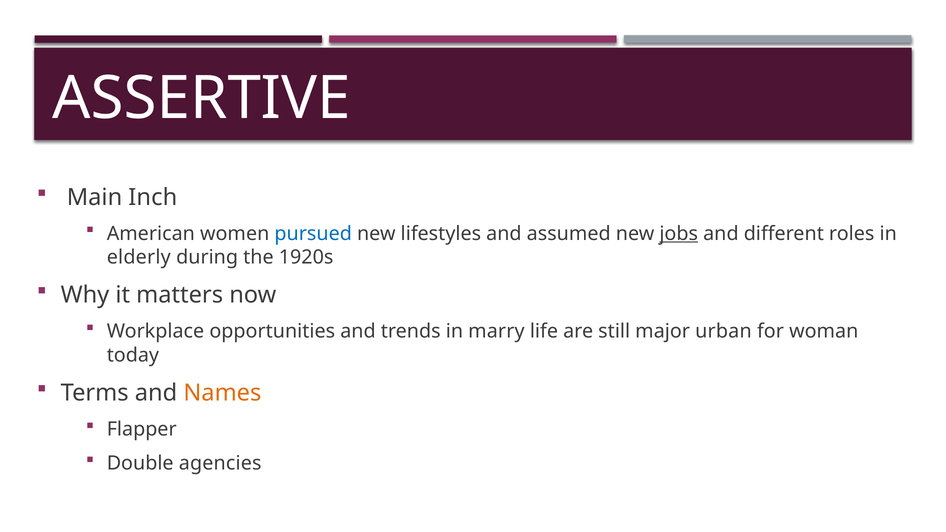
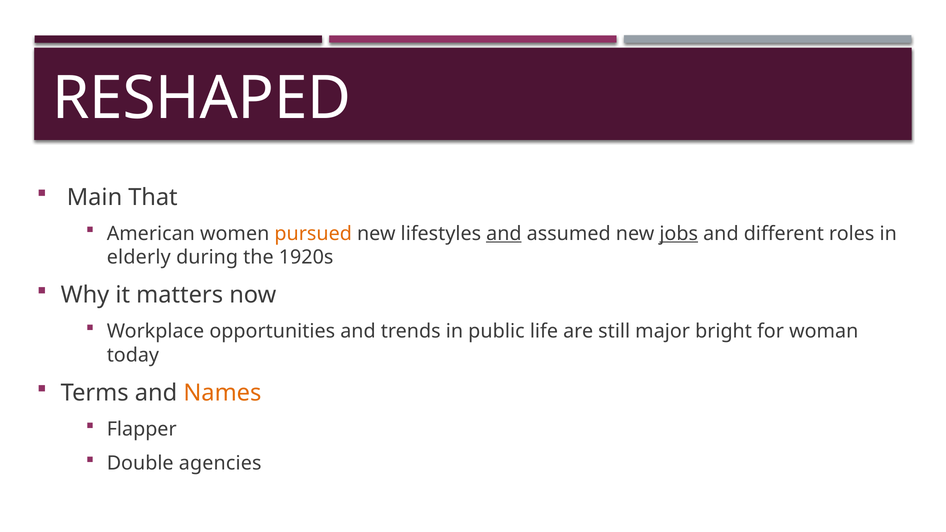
ASSERTIVE: ASSERTIVE -> RESHAPED
Inch: Inch -> That
pursued colour: blue -> orange
and at (504, 234) underline: none -> present
marry: marry -> public
urban: urban -> bright
